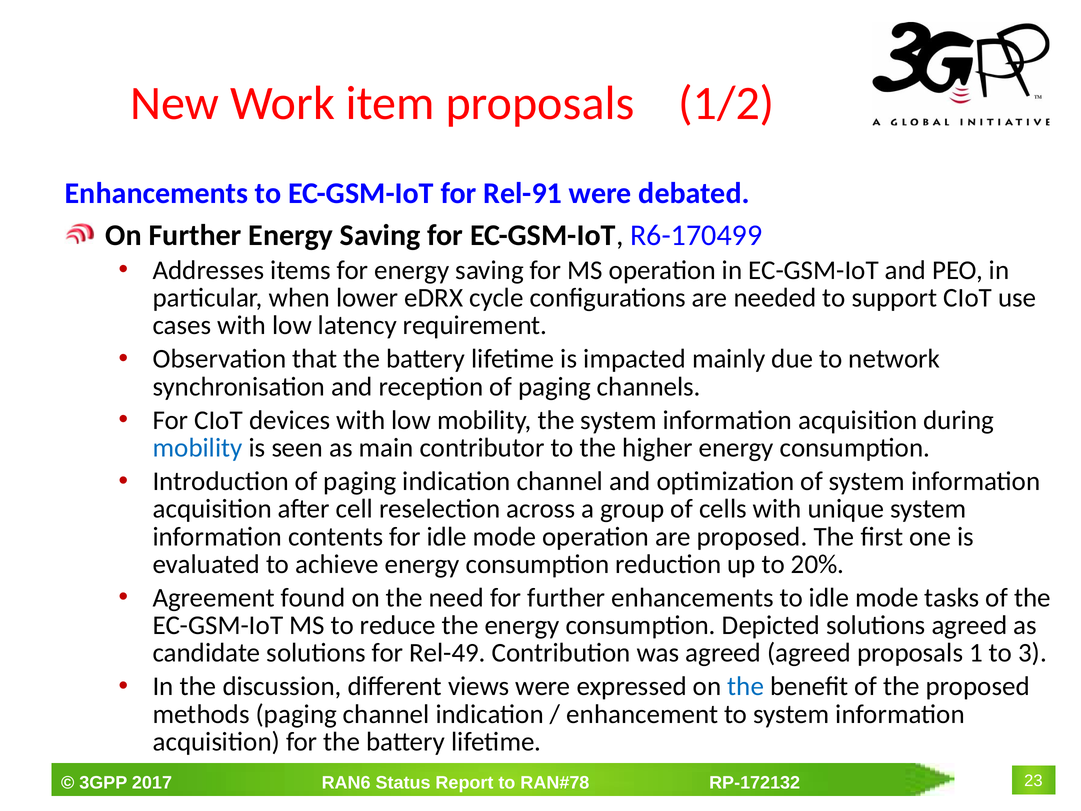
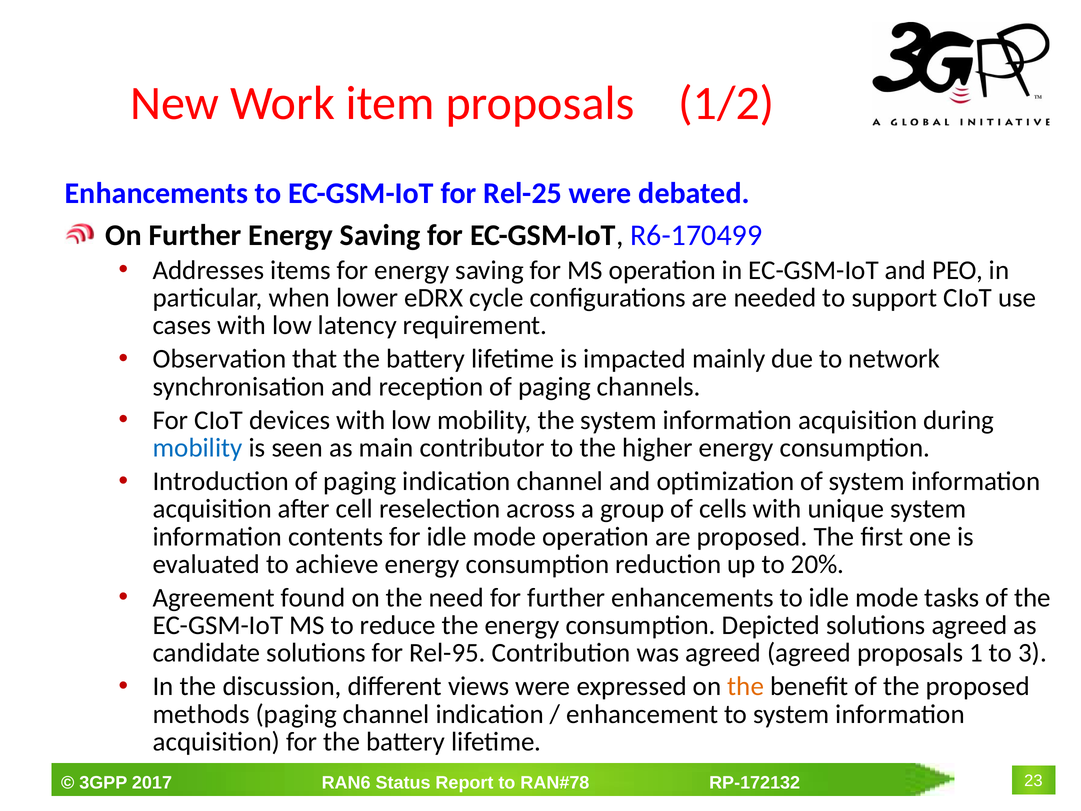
Rel-91: Rel-91 -> Rel-25
Rel-49: Rel-49 -> Rel-95
the at (746, 686) colour: blue -> orange
